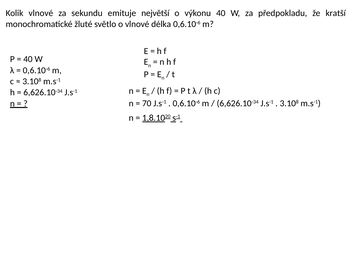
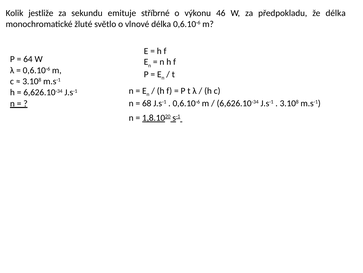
Kolik vlnové: vlnové -> jestliže
největší: největší -> stříbrné
výkonu 40: 40 -> 46
že kratší: kratší -> délka
40 at (28, 59): 40 -> 64
70: 70 -> 68
